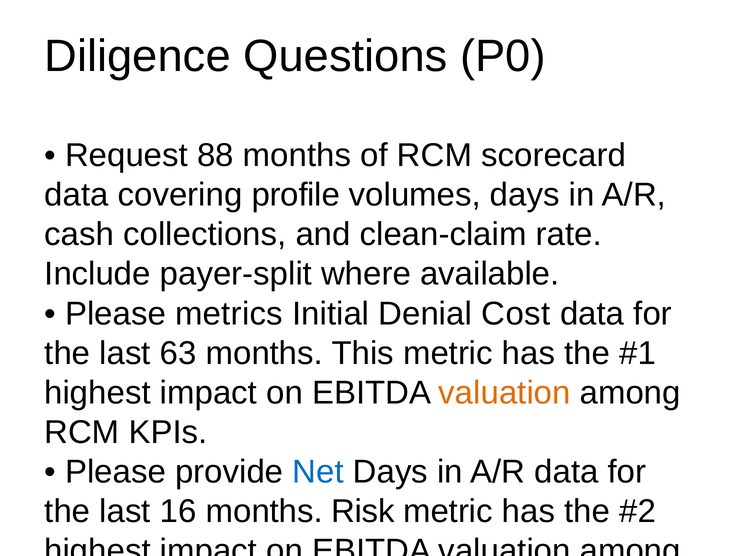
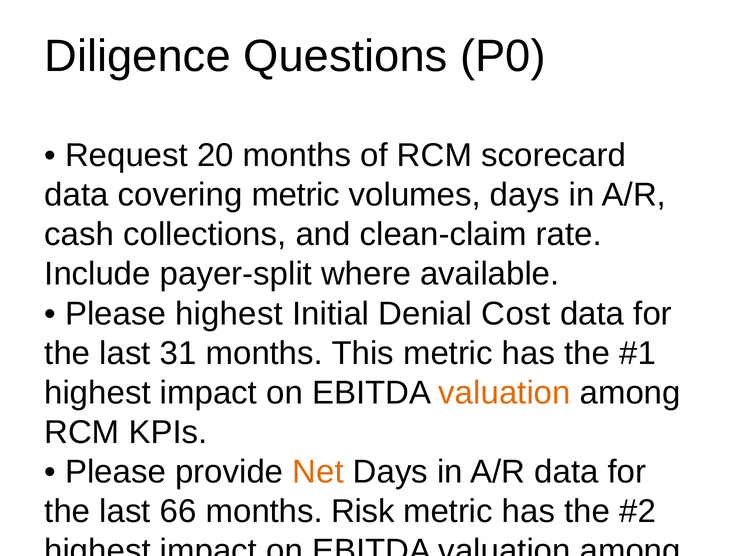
88: 88 -> 20
covering profile: profile -> metric
Please metrics: metrics -> highest
63: 63 -> 31
Net at (318, 472) colour: blue -> orange
16: 16 -> 66
